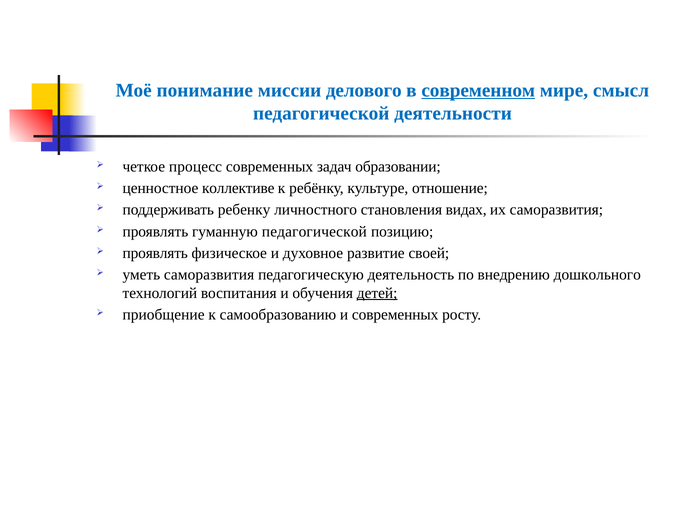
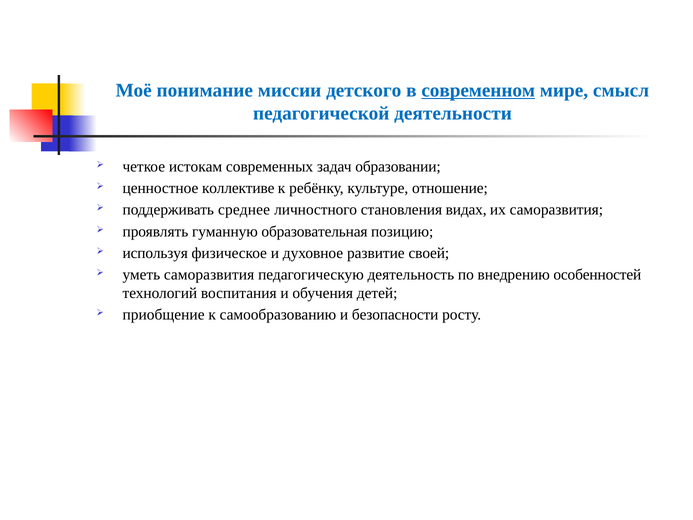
делового: делового -> детского
процесс: процесс -> истокам
ребенку: ребенку -> среднее
гуманную педагогической: педагогической -> образовательная
проявлять at (155, 253): проявлять -> используя
дошкольного: дошкольного -> особенностей
детей underline: present -> none
и современных: современных -> безопасности
